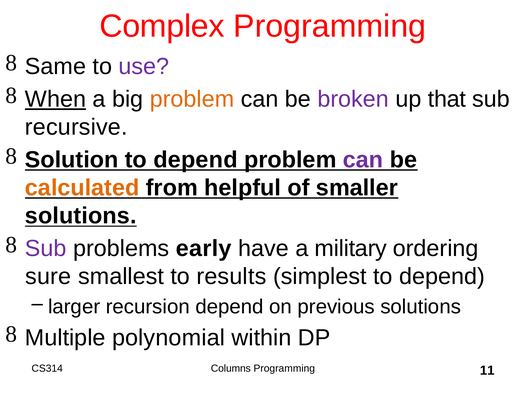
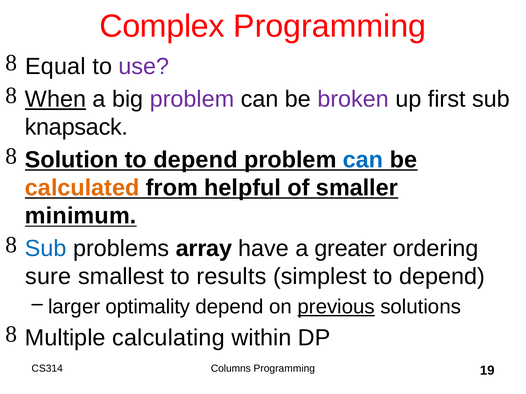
Same: Same -> Equal
problem at (192, 99) colour: orange -> purple
that: that -> first
recursive: recursive -> knapsack
can at (363, 160) colour: purple -> blue
solutions at (81, 216): solutions -> minimum
Sub at (46, 249) colour: purple -> blue
early: early -> array
military: military -> greater
recursion: recursion -> optimality
previous underline: none -> present
polynomial: polynomial -> calculating
11: 11 -> 19
